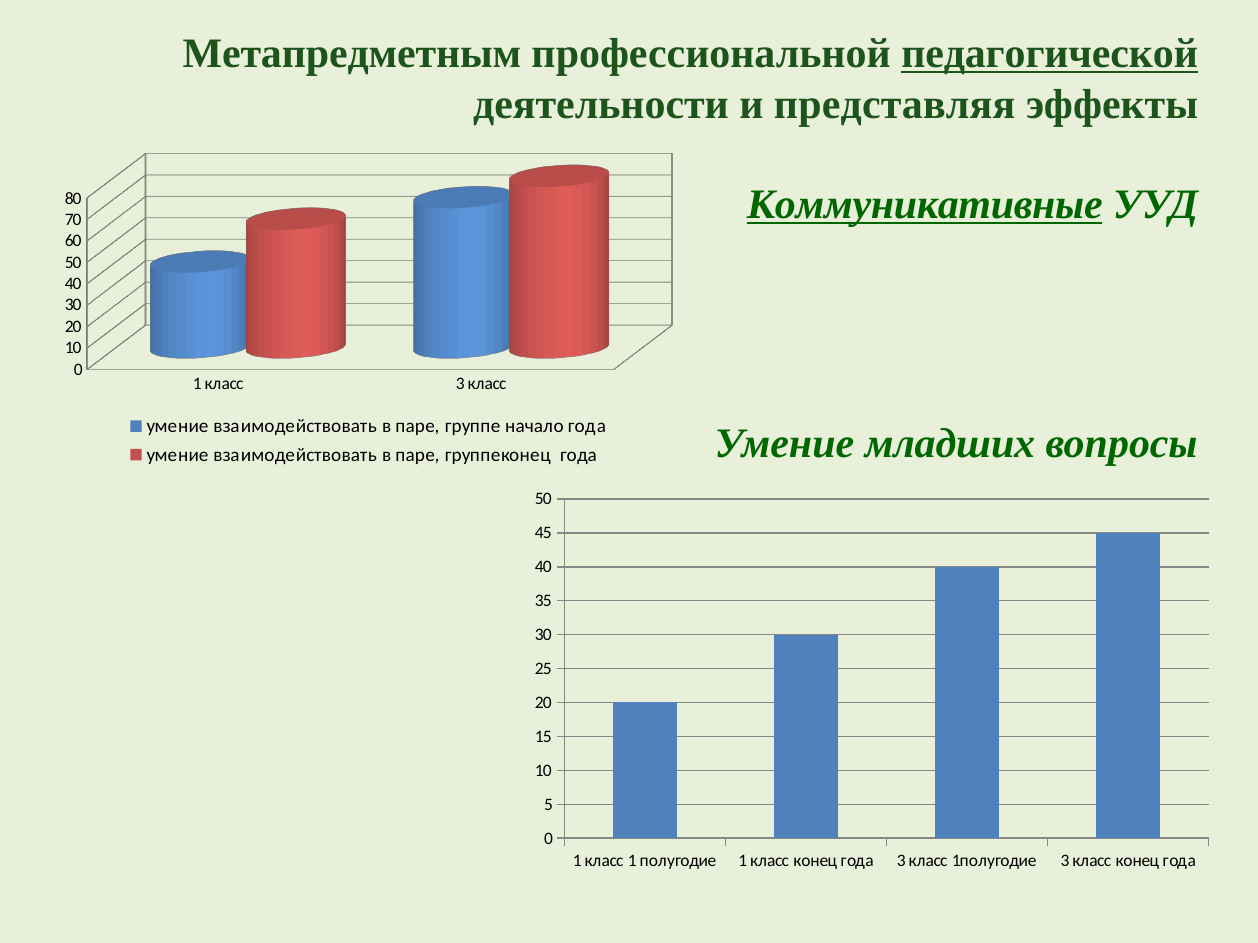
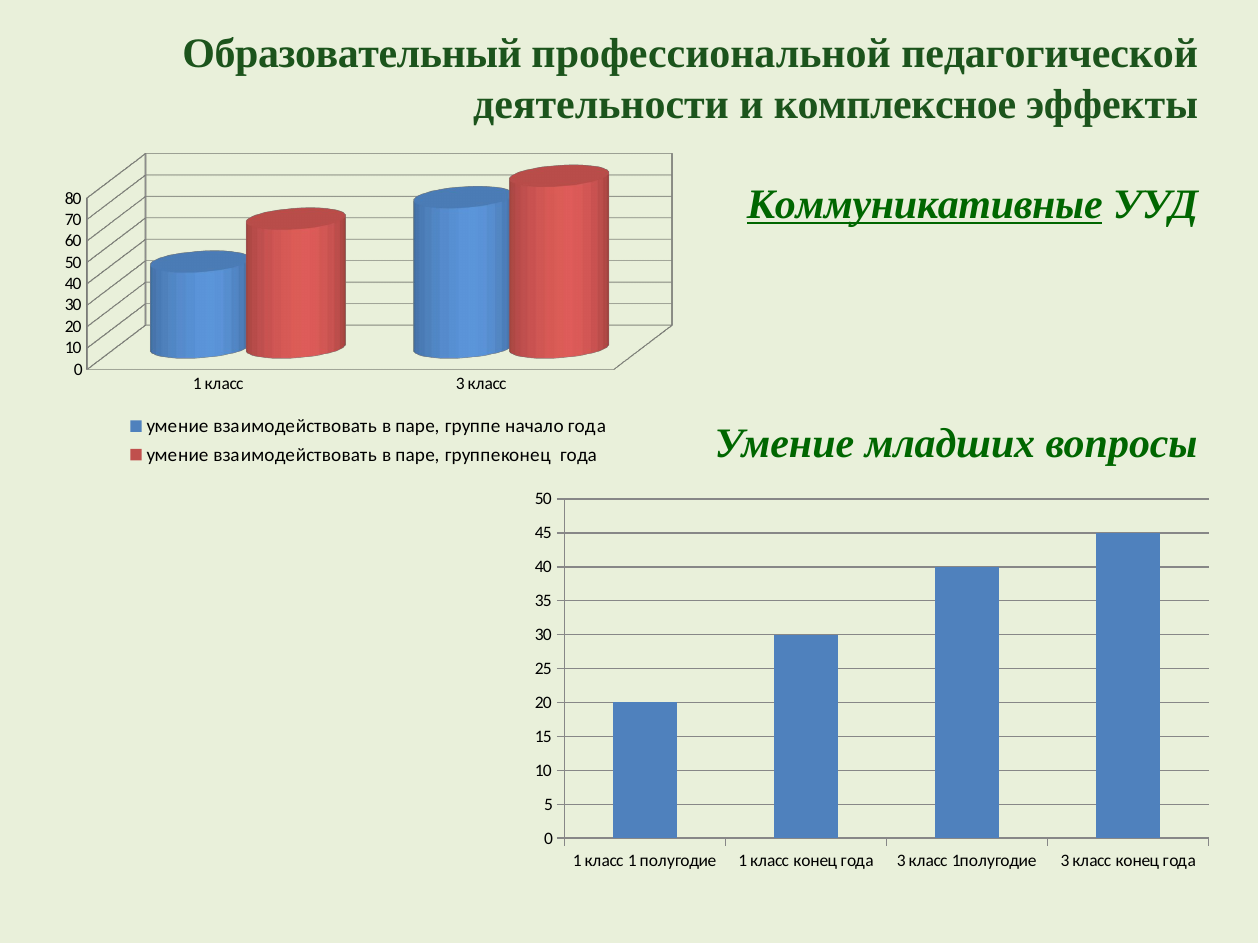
Метапредметным: Метапредметным -> Образовательный
педагогической underline: present -> none
представляя: представляя -> комплексное
